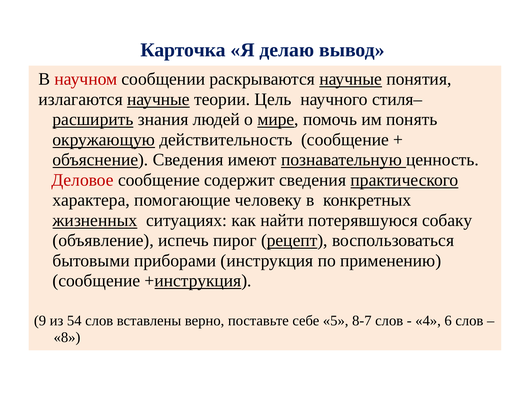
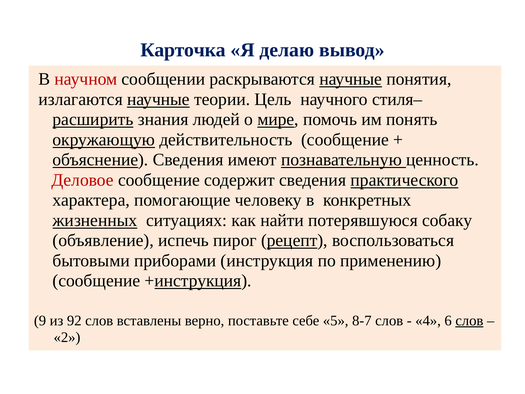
54: 54 -> 92
слов at (469, 320) underline: none -> present
8: 8 -> 2
